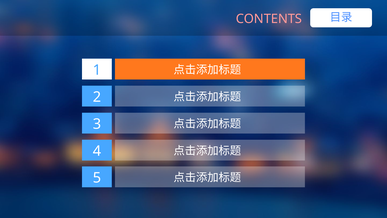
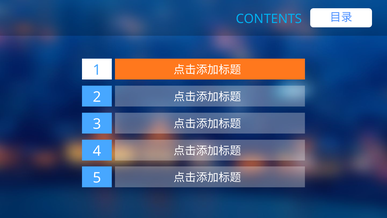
CONTENTS colour: pink -> light blue
